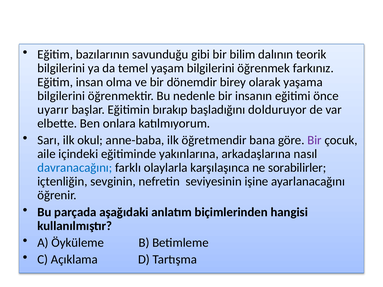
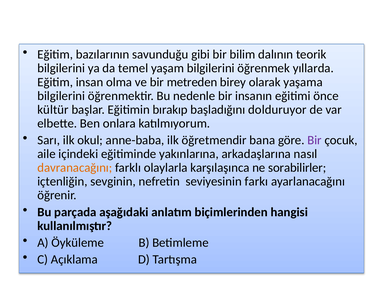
farkınız: farkınız -> yıllarda
dönemdir: dönemdir -> metreden
uyarır: uyarır -> kültür
davranacağını colour: blue -> orange
işine: işine -> farkı
